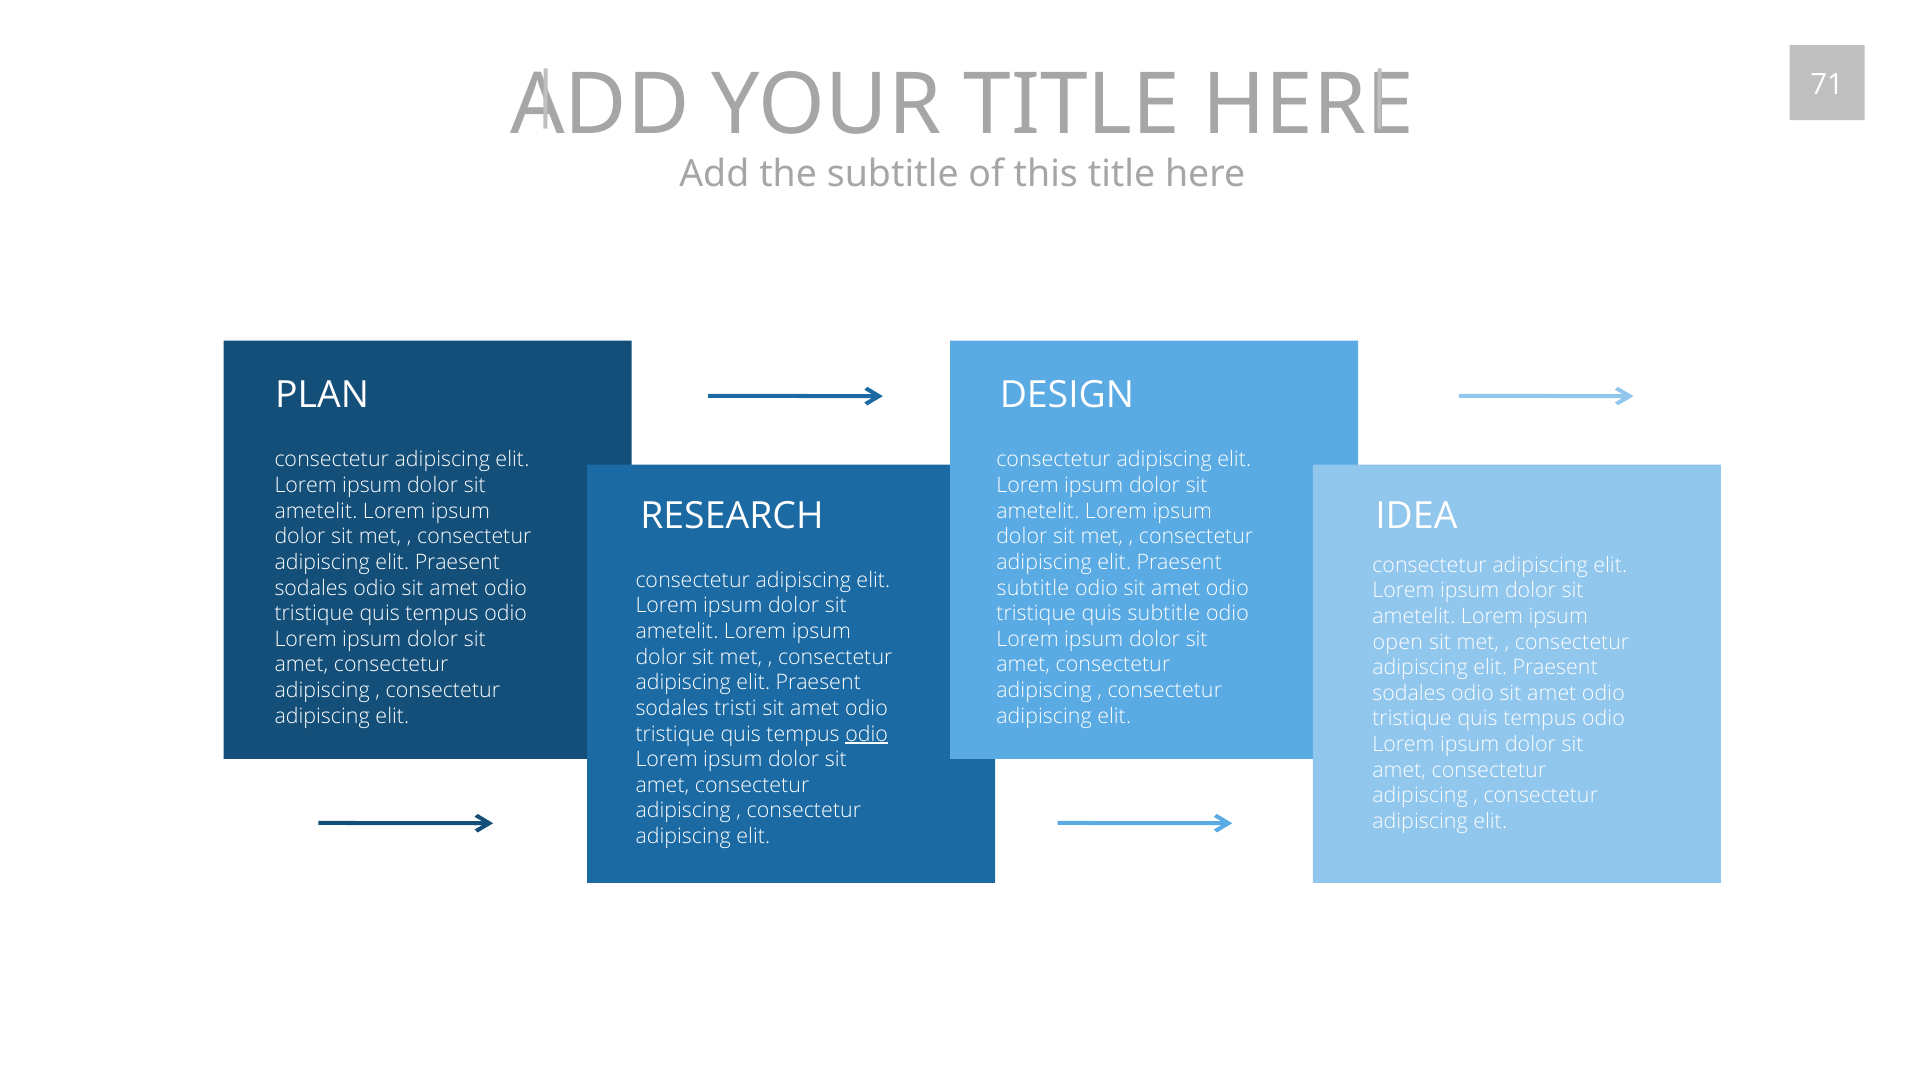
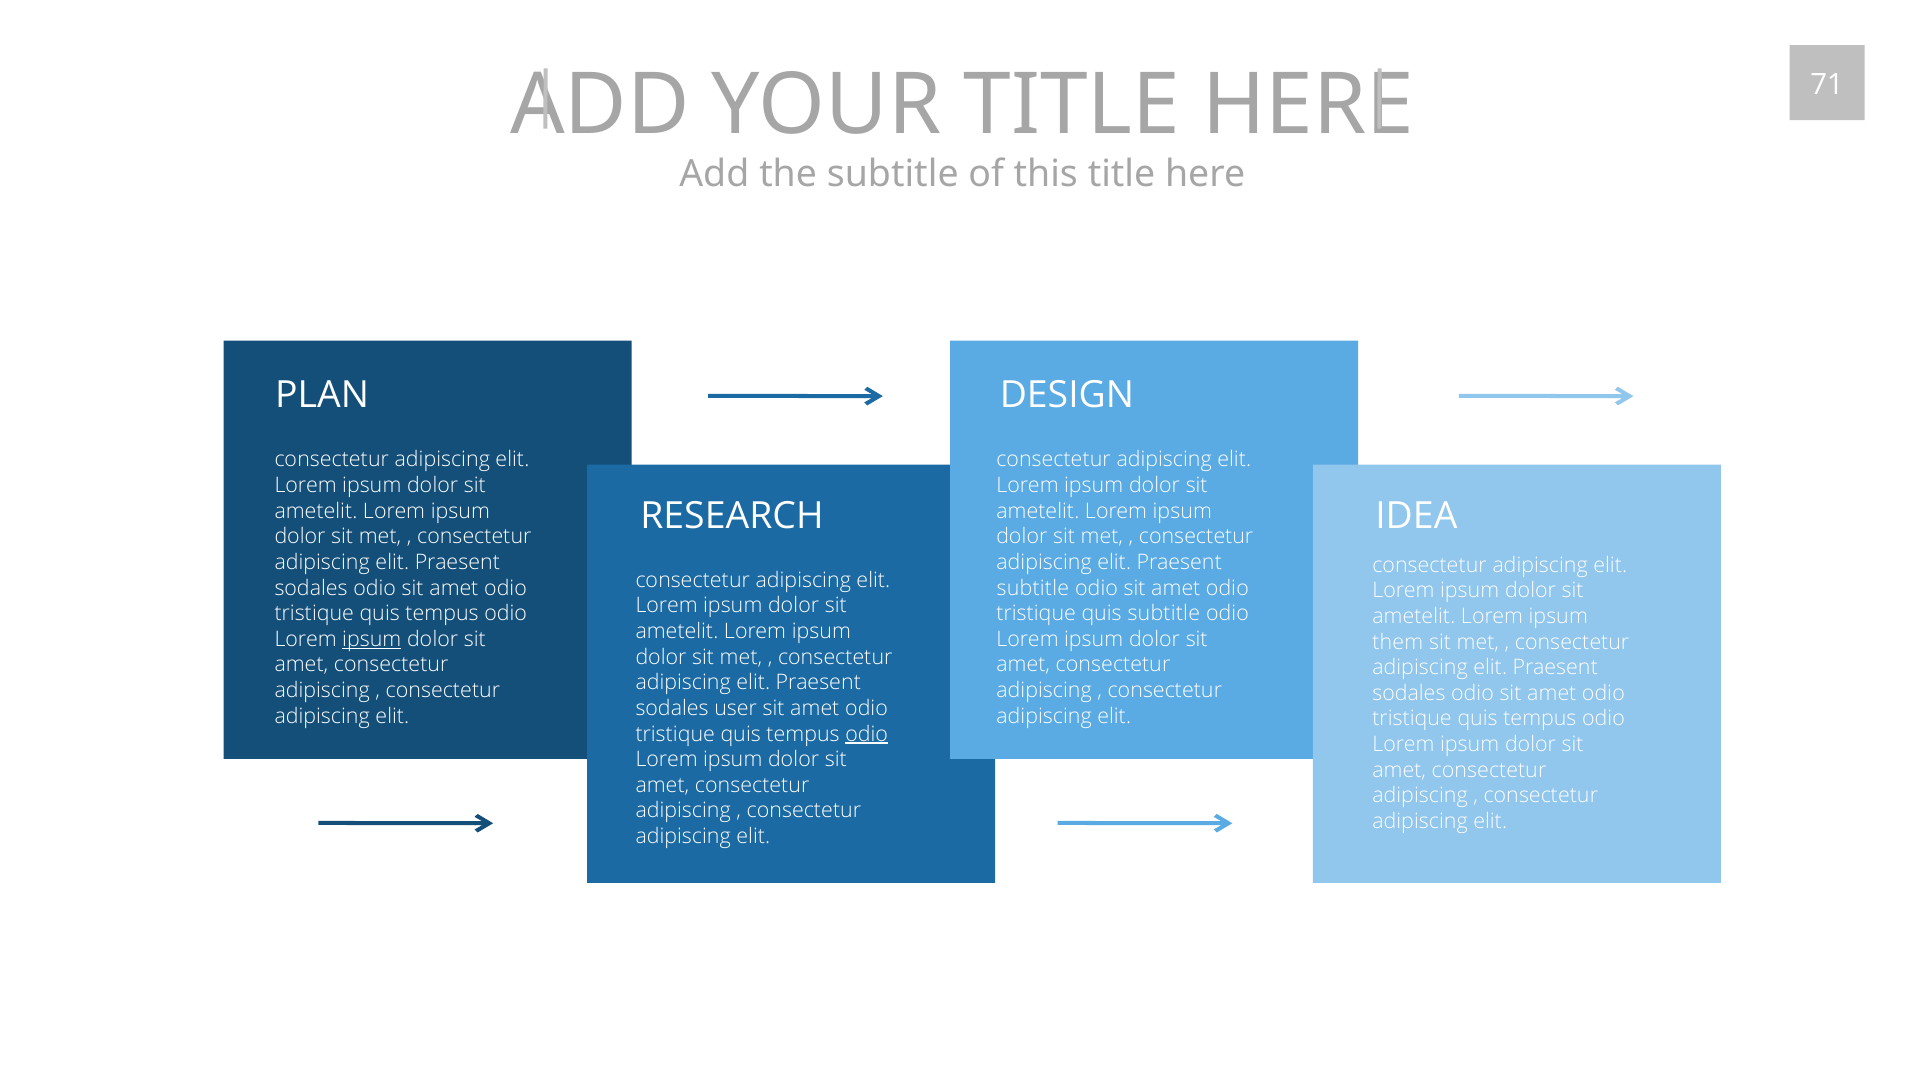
ipsum at (372, 639) underline: none -> present
open: open -> them
tristi: tristi -> user
